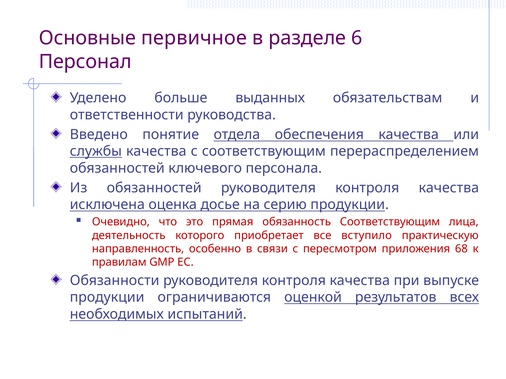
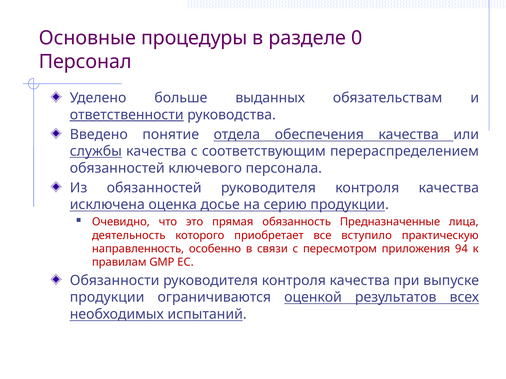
первичное: первичное -> процедуры
6: 6 -> 0
ответственности underline: none -> present
обязанность Соответствующим: Соответствующим -> Предназначенные
68: 68 -> 94
